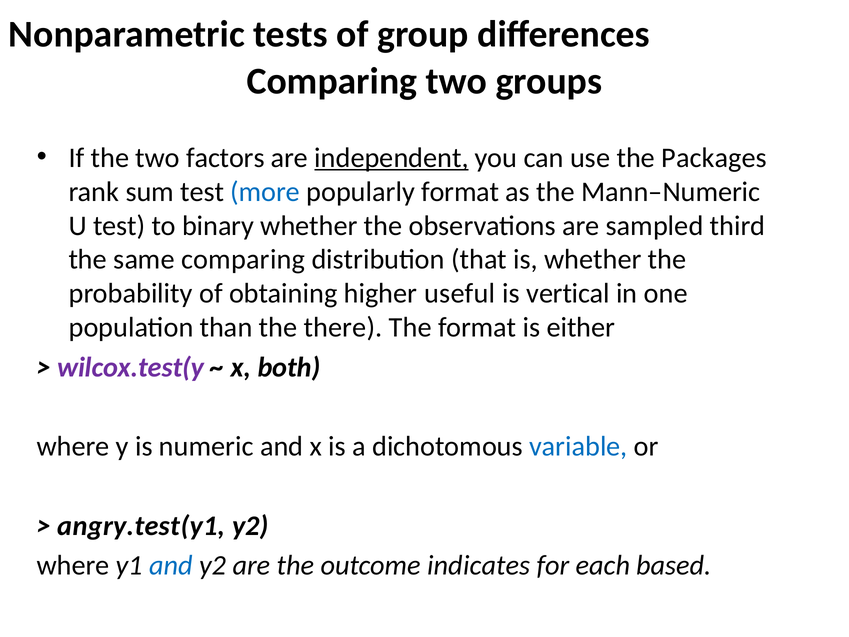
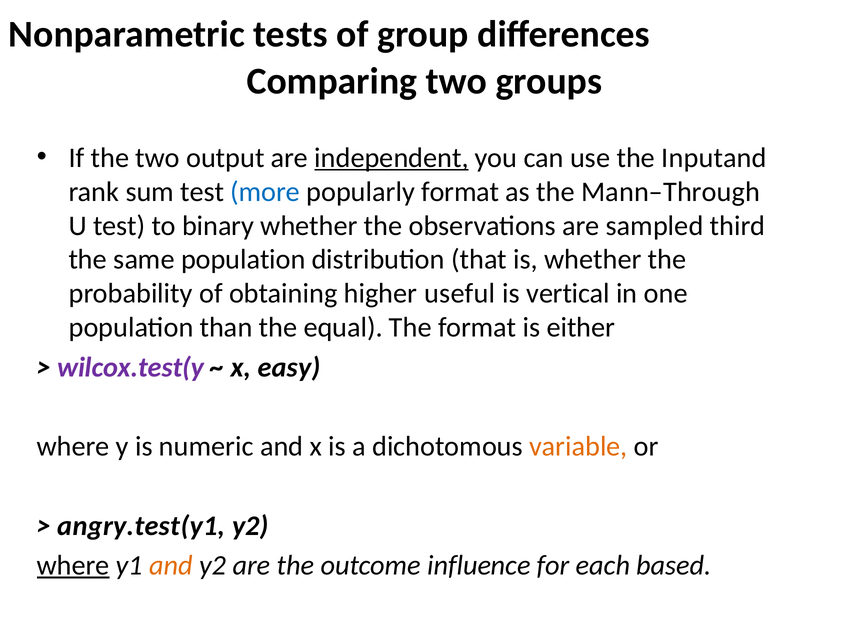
factors: factors -> output
Packages: Packages -> Inputand
Mann–Numeric: Mann–Numeric -> Mann–Through
same comparing: comparing -> population
there: there -> equal
both: both -> easy
variable colour: blue -> orange
where at (73, 565) underline: none -> present
and at (171, 565) colour: blue -> orange
indicates: indicates -> influence
